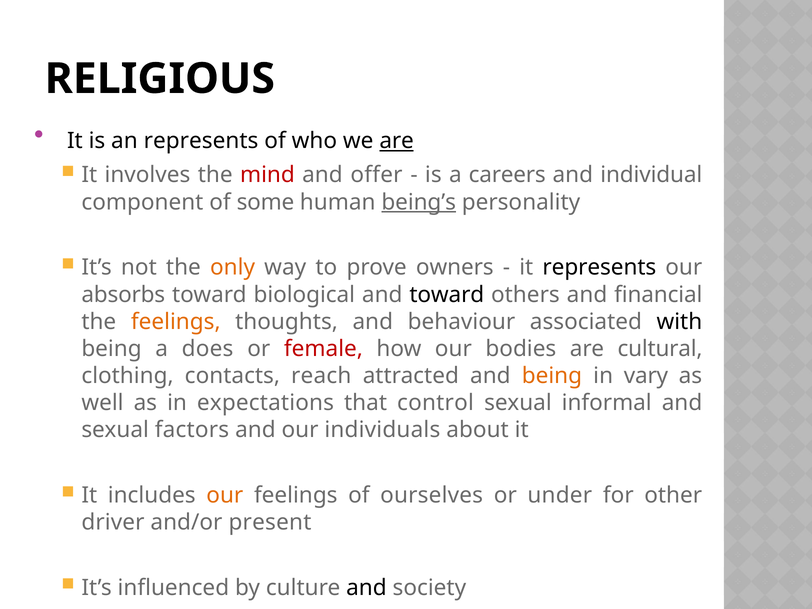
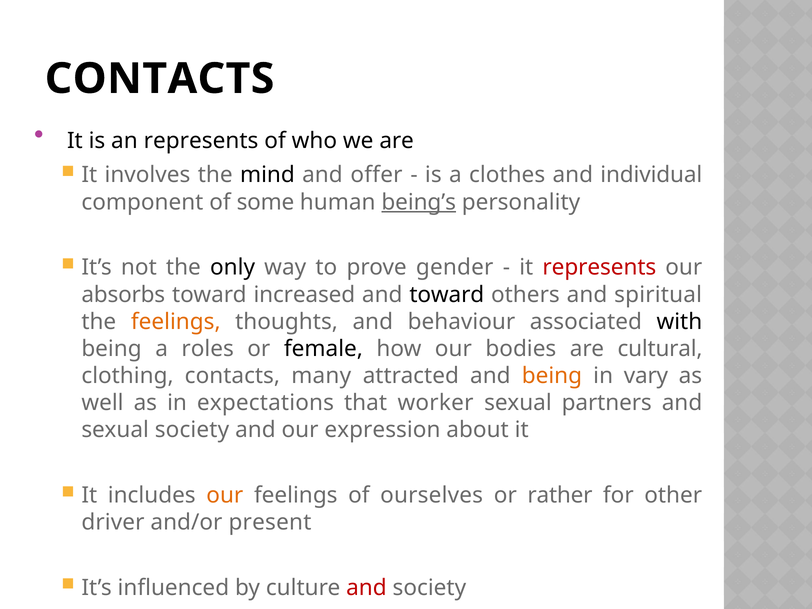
RELIGIOUS at (160, 79): RELIGIOUS -> CONTACTS
are at (397, 141) underline: present -> none
mind colour: red -> black
careers: careers -> clothes
only colour: orange -> black
owners: owners -> gender
represents at (599, 267) colour: black -> red
biological: biological -> increased
financial: financial -> spiritual
does: does -> roles
female colour: red -> black
reach: reach -> many
control: control -> worker
informal: informal -> partners
sexual factors: factors -> society
individuals: individuals -> expression
under: under -> rather
and at (366, 588) colour: black -> red
